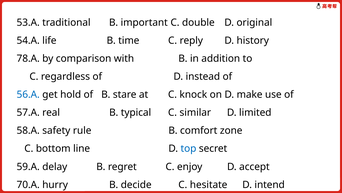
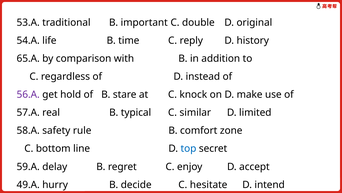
78.A: 78.A -> 65.A
56.A colour: blue -> purple
70.A: 70.A -> 49.A
